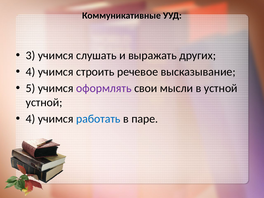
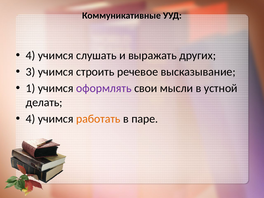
3 at (30, 55): 3 -> 4
4 at (30, 72): 4 -> 3
5: 5 -> 1
устной at (44, 102): устной -> делать
работать colour: blue -> orange
